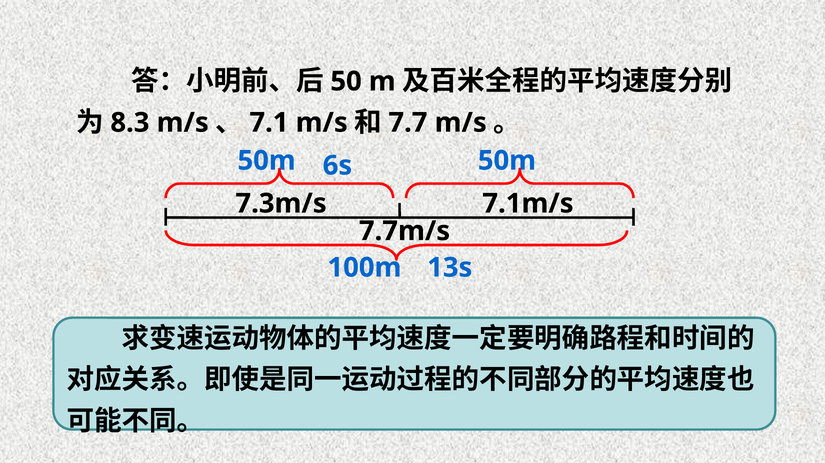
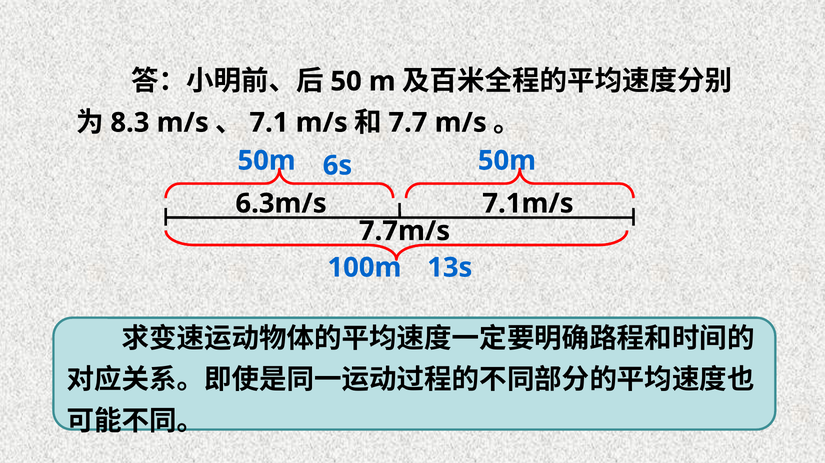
7.3m/s: 7.3m/s -> 6.3m/s
